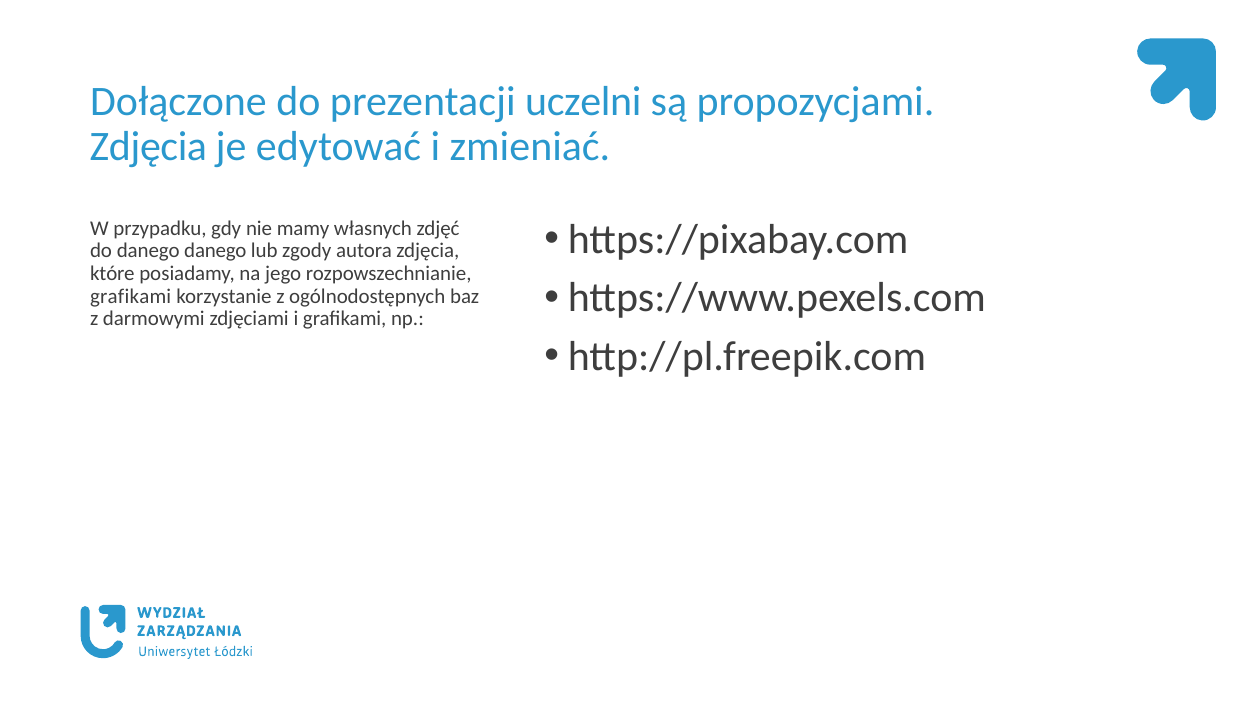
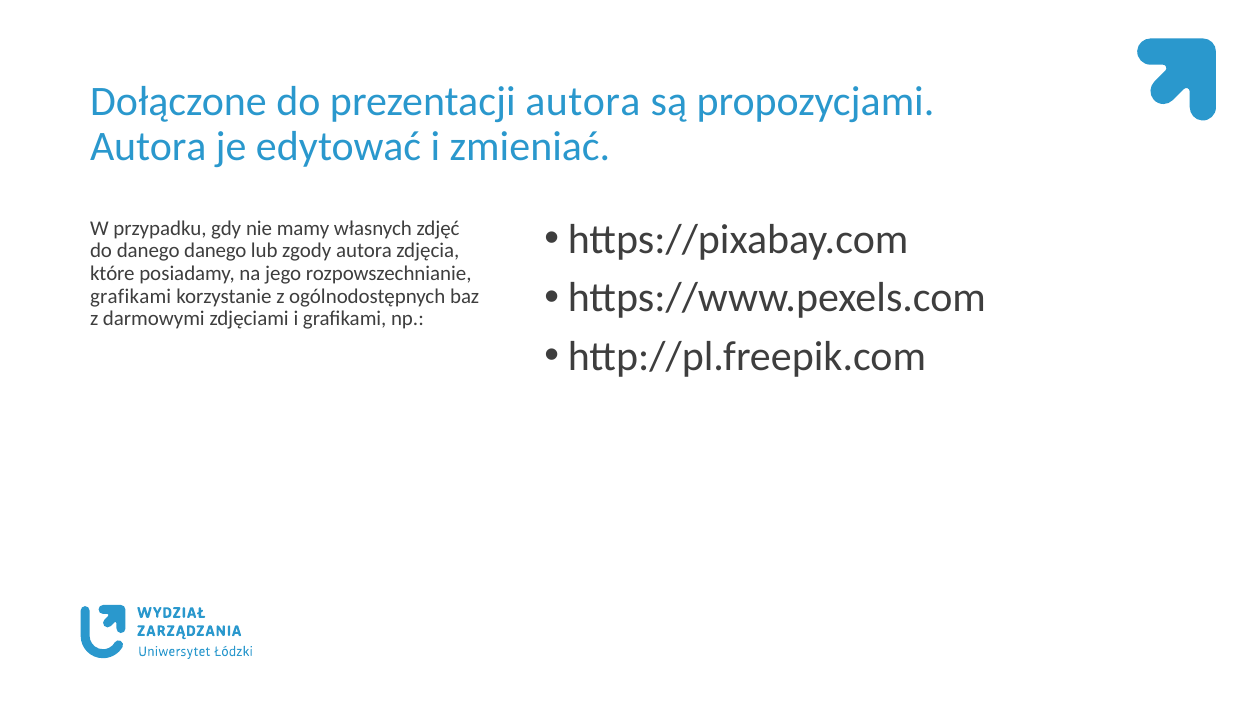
prezentacji uczelni: uczelni -> autora
Zdjęcia at (148, 147): Zdjęcia -> Autora
